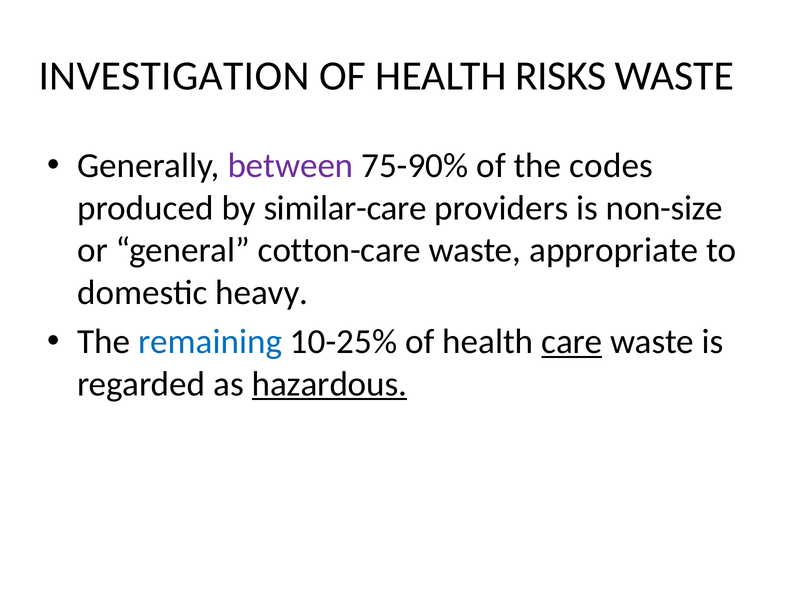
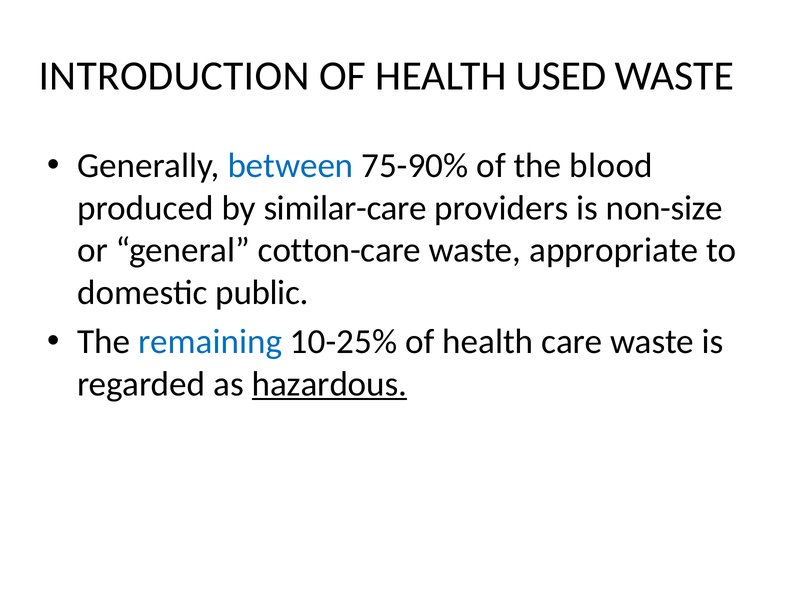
INVESTIGATION: INVESTIGATION -> INTRODUCTION
RISKS: RISKS -> USED
between colour: purple -> blue
codes: codes -> blood
heavy: heavy -> public
care underline: present -> none
